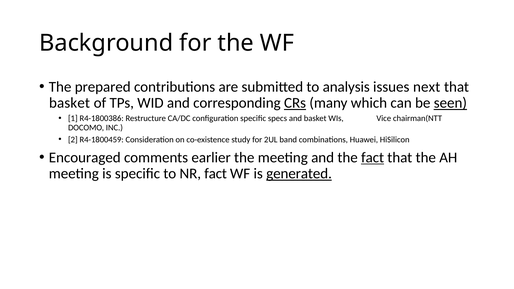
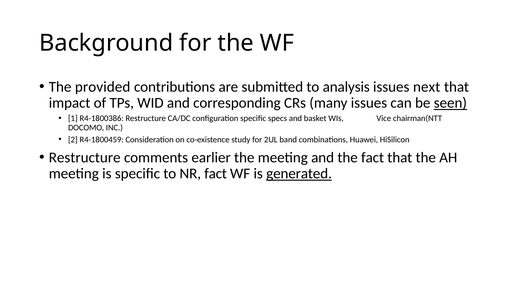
prepared: prepared -> provided
basket at (70, 103): basket -> impact
CRs underline: present -> none
many which: which -> issues
Encouraged at (85, 158): Encouraged -> Restructure
fact at (373, 158) underline: present -> none
